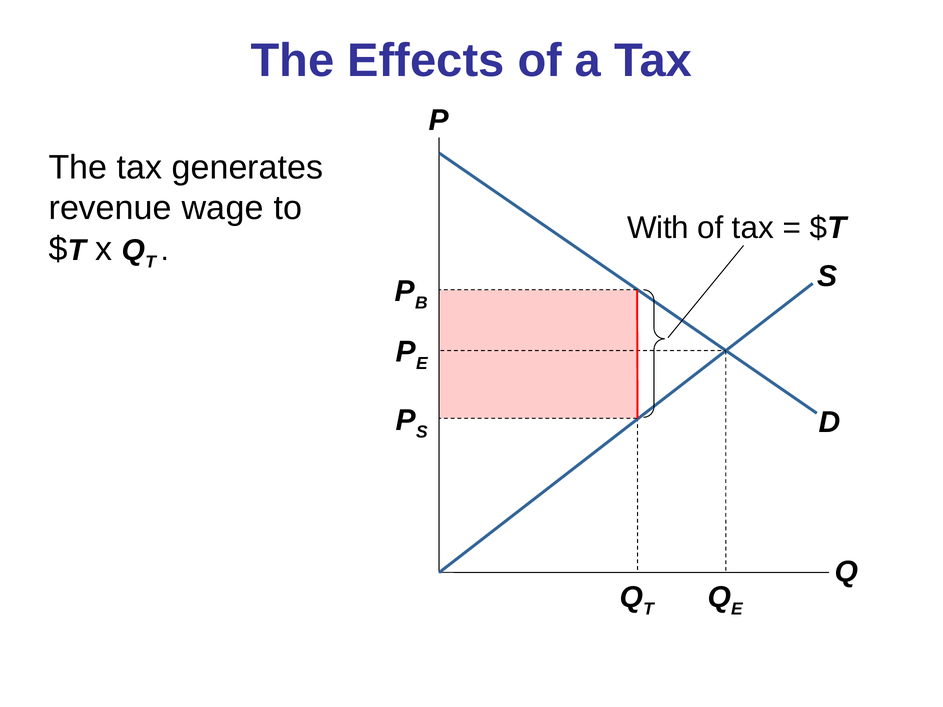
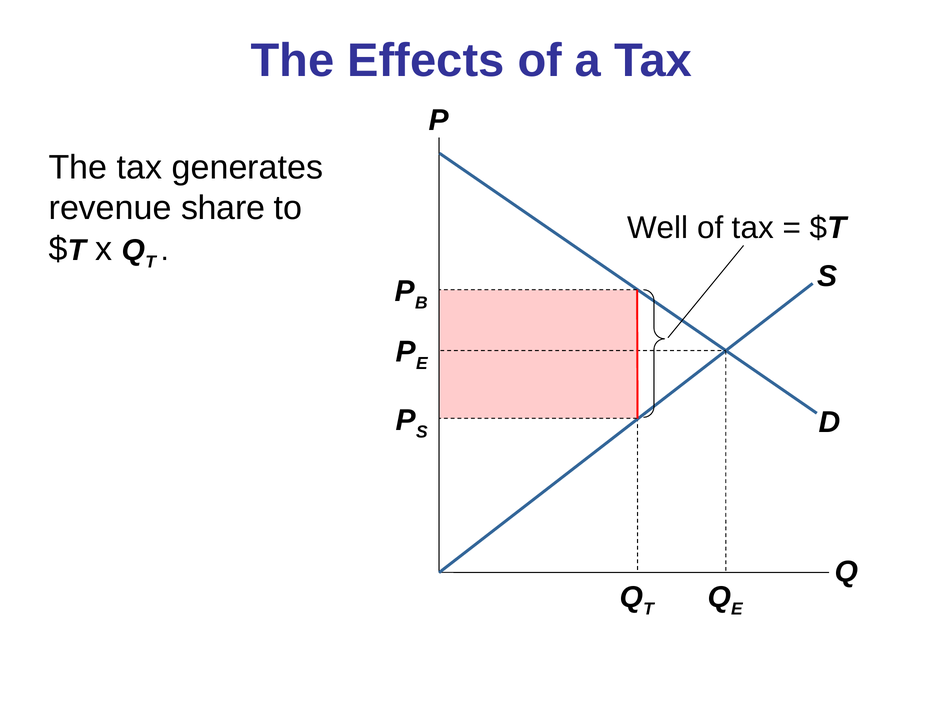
wage: wage -> share
With: With -> Well
